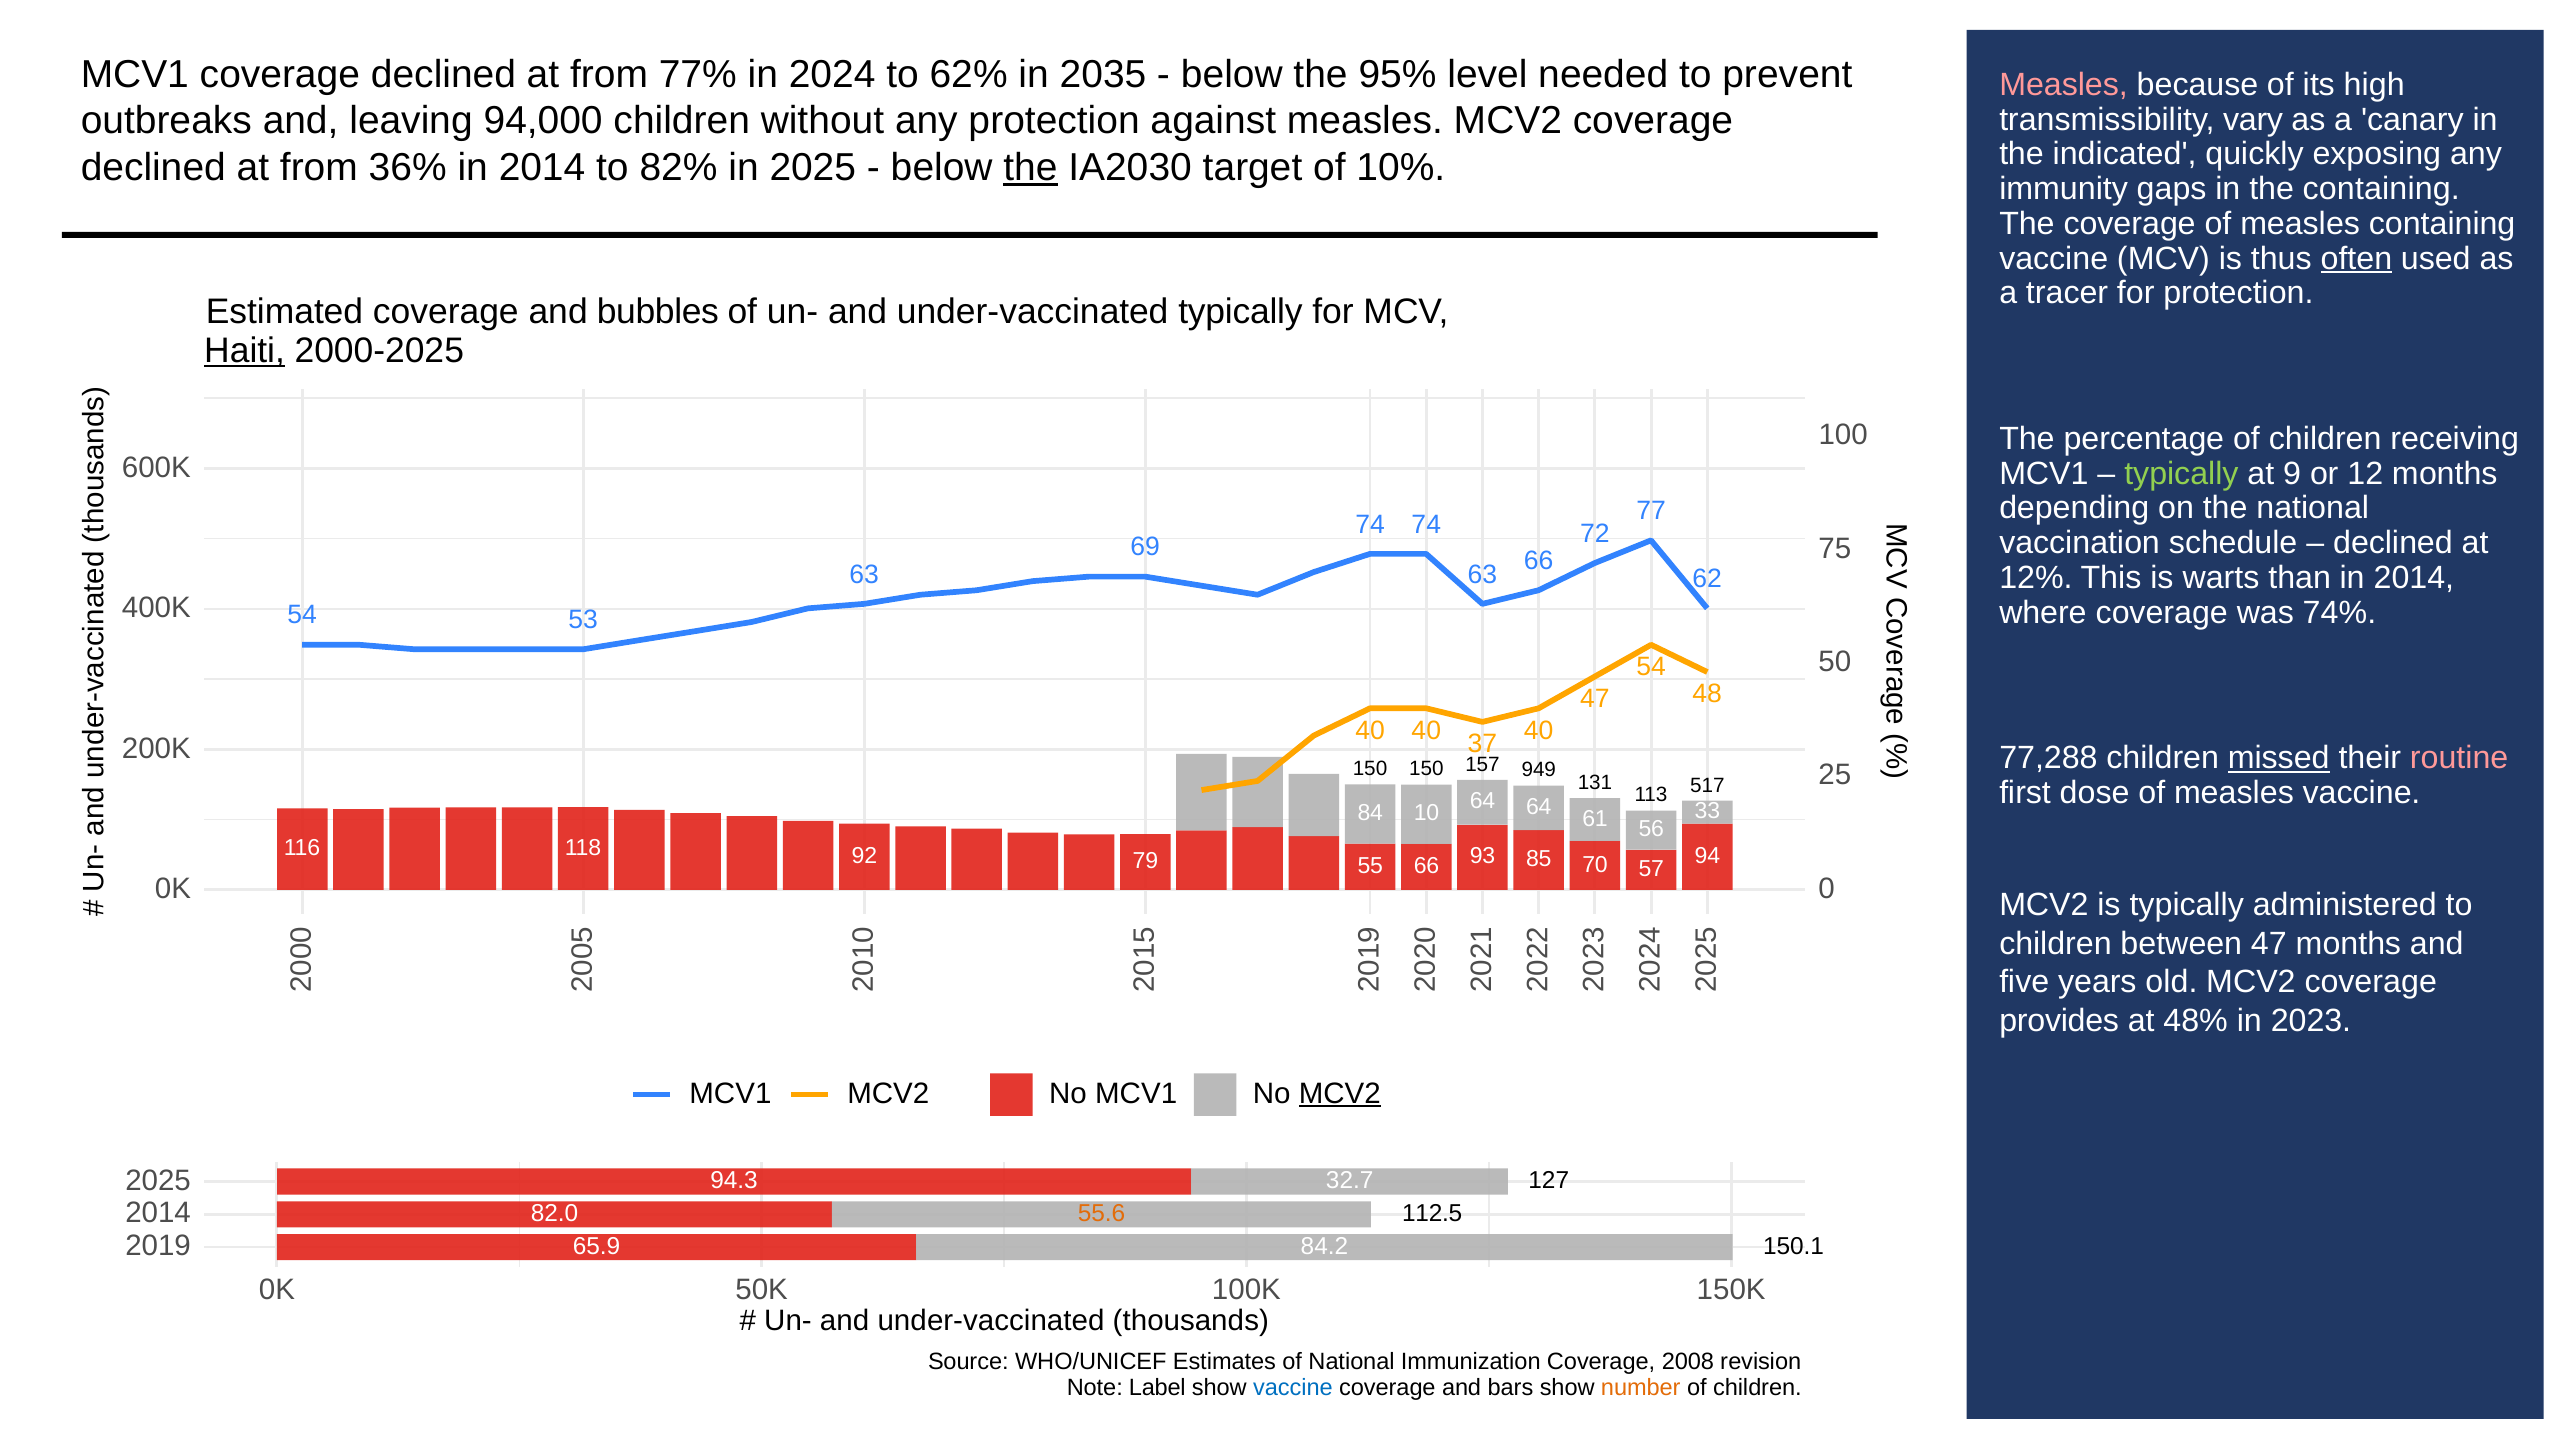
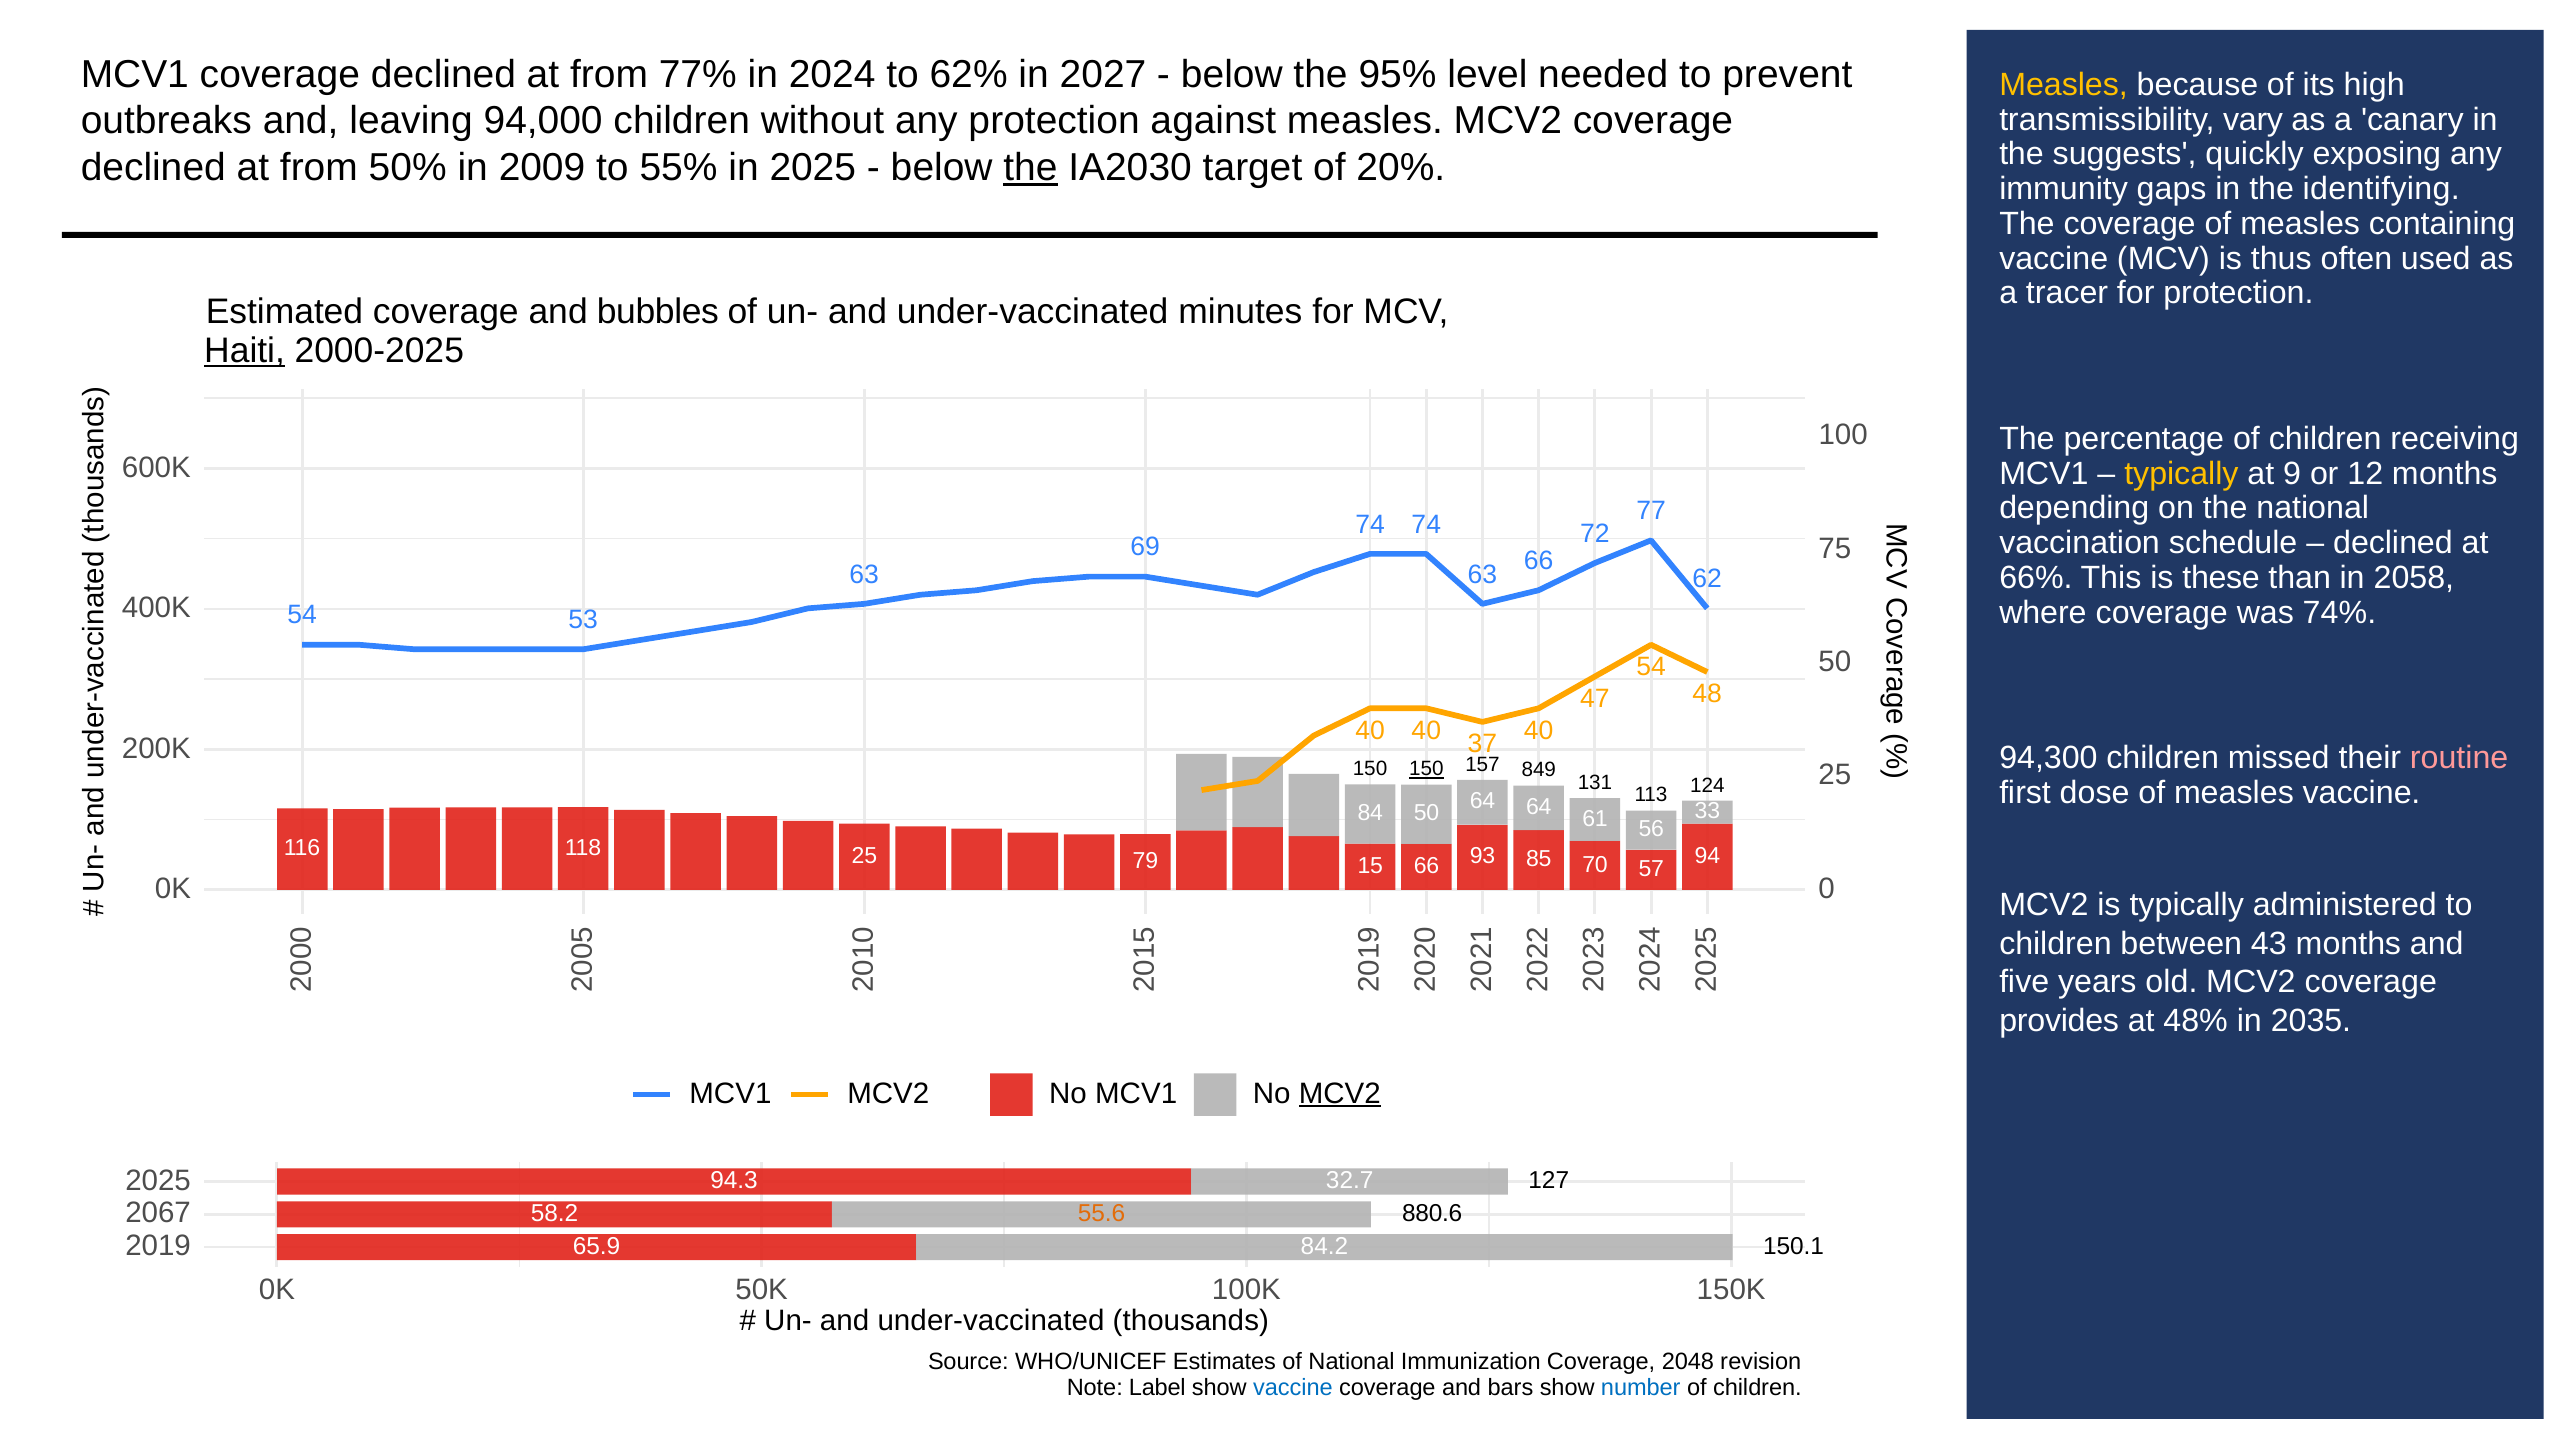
2035: 2035 -> 2027
Measles at (2064, 85) colour: pink -> yellow
indicated: indicated -> suggests
36%: 36% -> 50%
2014 at (542, 168): 2014 -> 2009
82%: 82% -> 55%
10%: 10% -> 20%
the containing: containing -> identifying
often underline: present -> none
under-vaccinated typically: typically -> minutes
typically at (2181, 474) colour: light green -> yellow
12%: 12% -> 66%
warts: warts -> these
than in 2014: 2014 -> 2058
77,288: 77,288 -> 94,300
missed underline: present -> none
150 at (1426, 769) underline: none -> present
949: 949 -> 849
517: 517 -> 124
84 10: 10 -> 50
118 92: 92 -> 25
55: 55 -> 15
between 47: 47 -> 43
2023: 2023 -> 2035
2014 at (158, 1213): 2014 -> 2067
82.0: 82.0 -> 58.2
112.5: 112.5 -> 880.6
2008: 2008 -> 2048
number colour: orange -> blue
